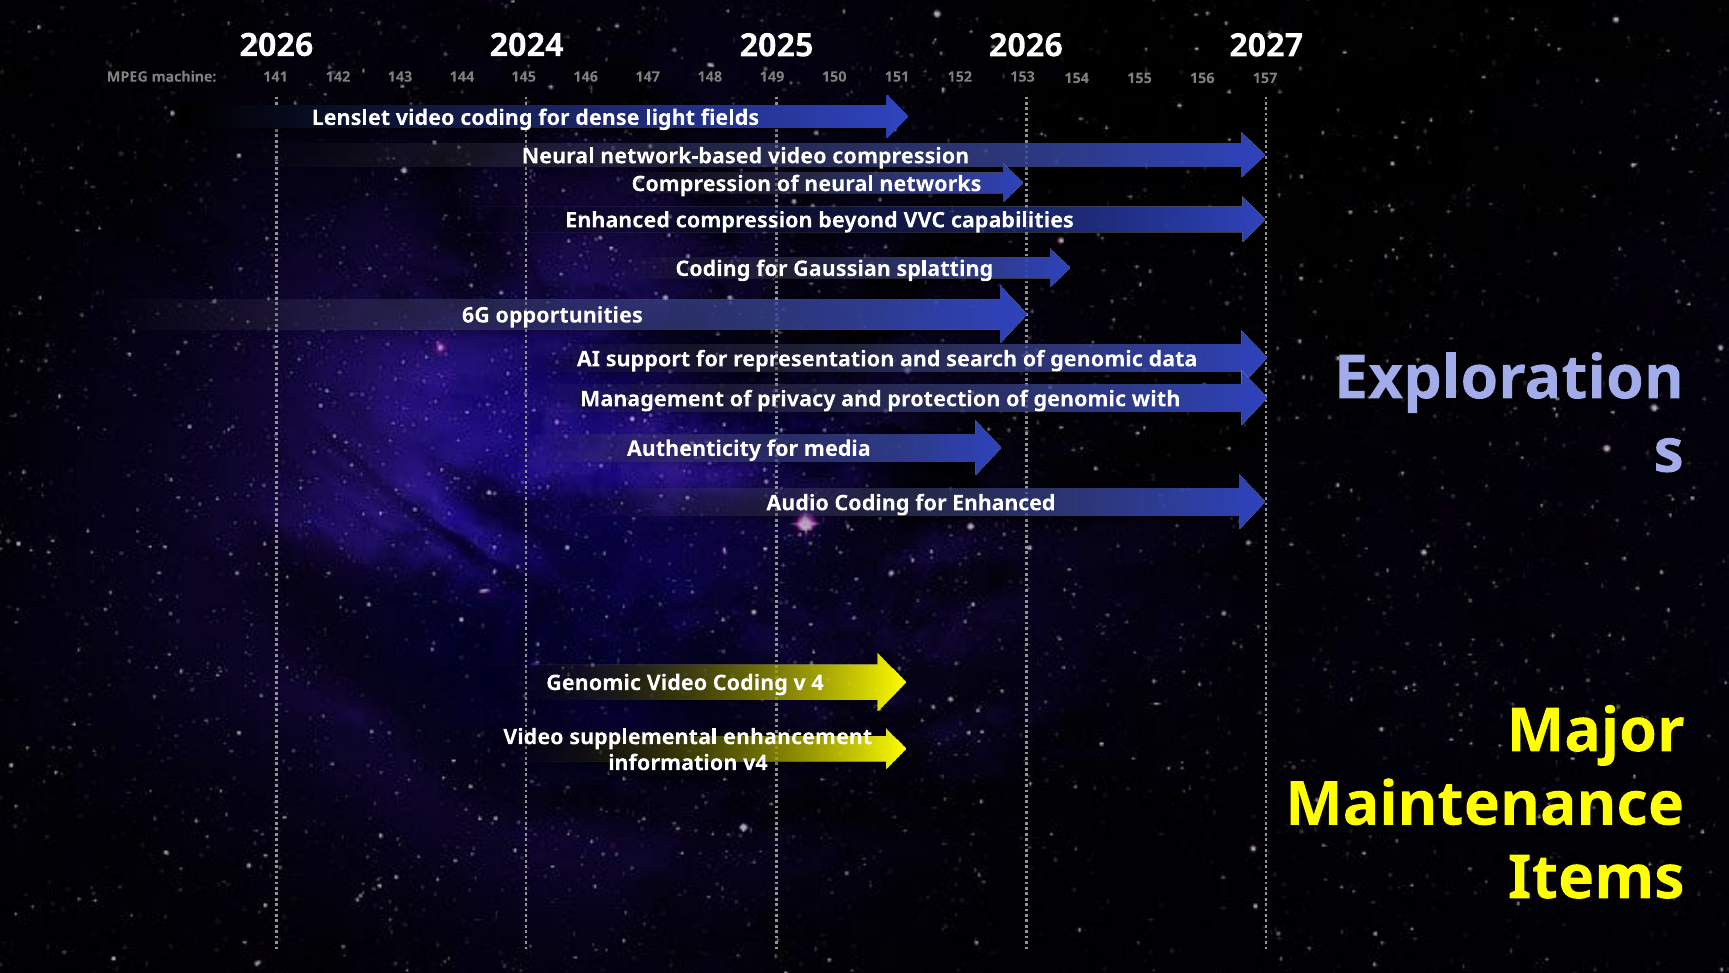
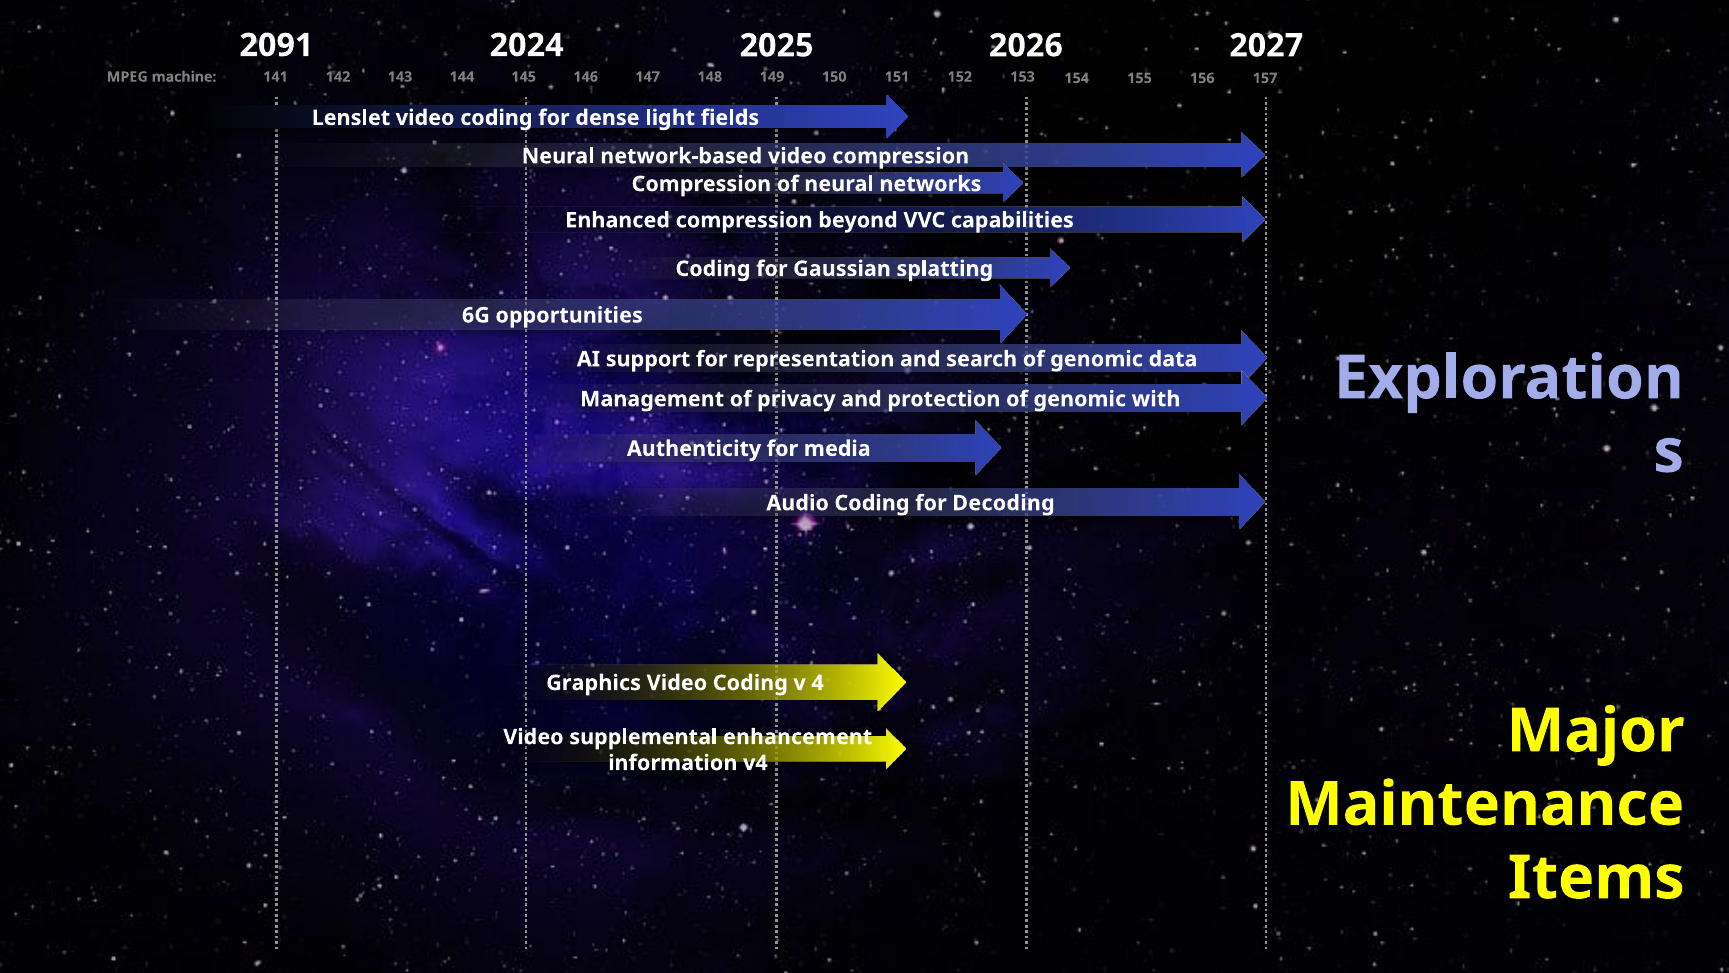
2026 at (276, 45): 2026 -> 2091
for Enhanced: Enhanced -> Decoding
Genomic at (594, 683): Genomic -> Graphics
